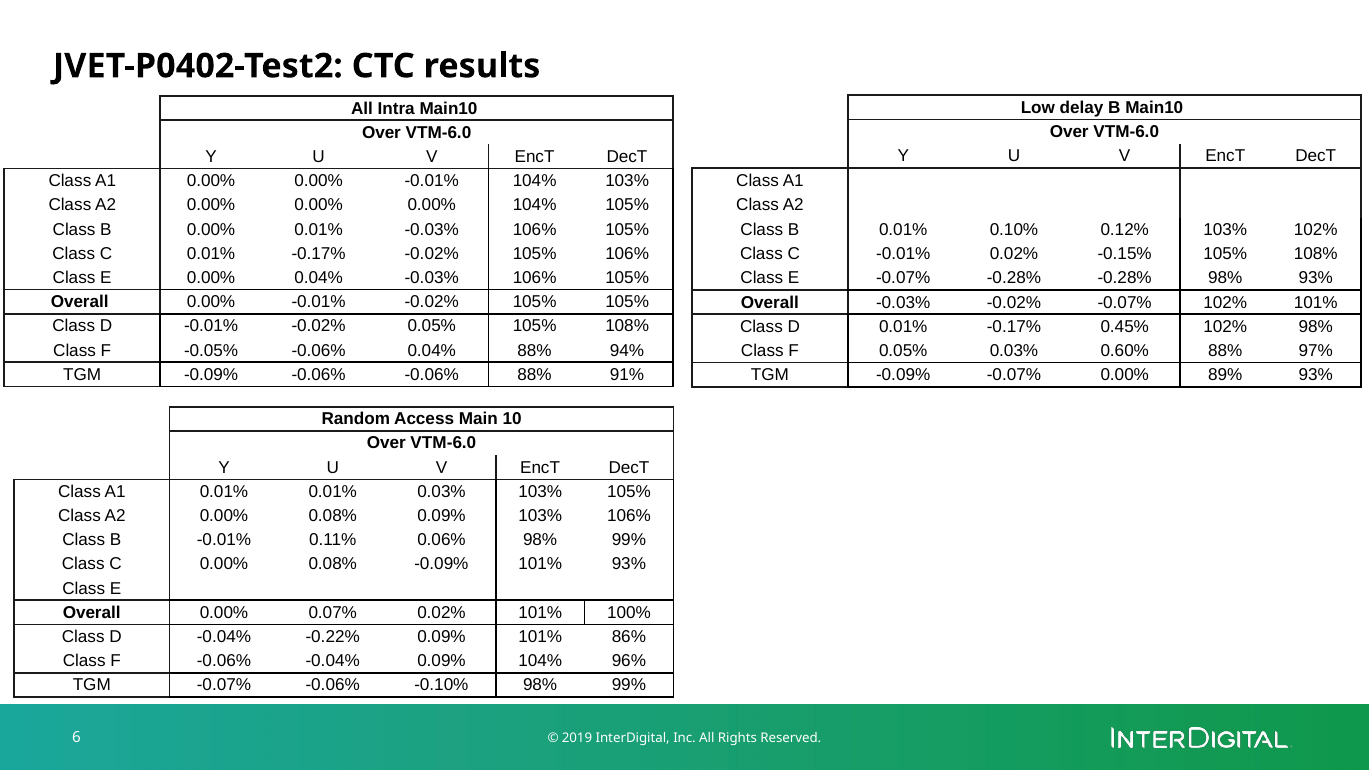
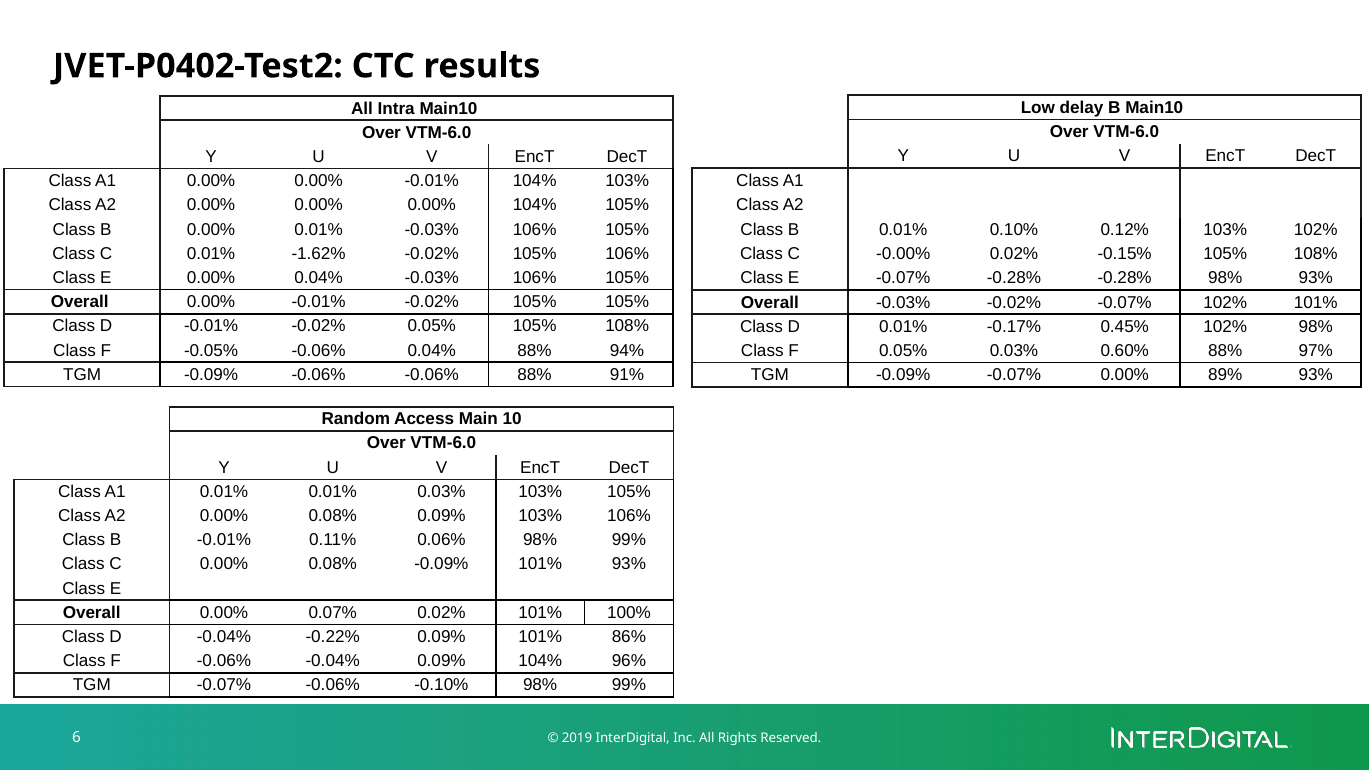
C 0.01% -0.17%: -0.17% -> -1.62%
C -0.01%: -0.01% -> -0.00%
